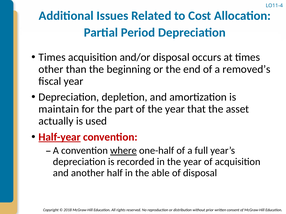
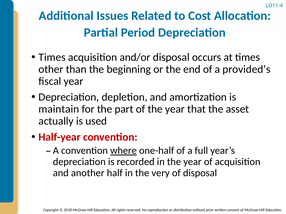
removed’s: removed’s -> provided’s
Half-year underline: present -> none
able: able -> very
